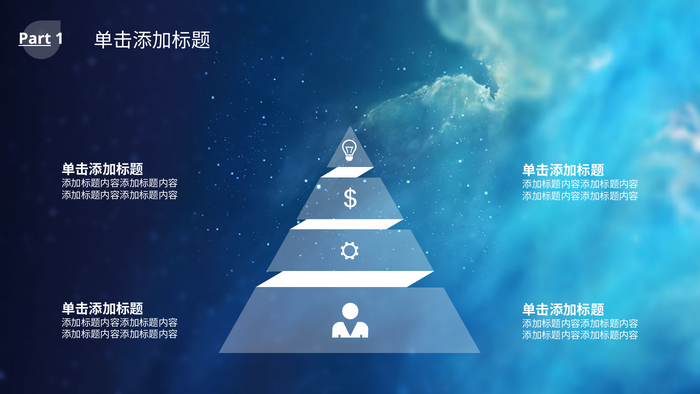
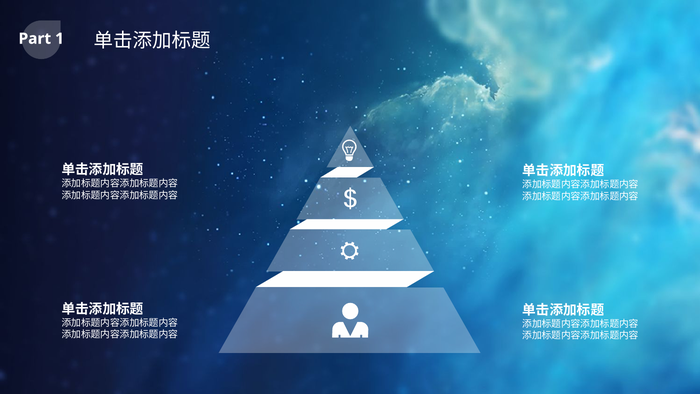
Part underline: present -> none
